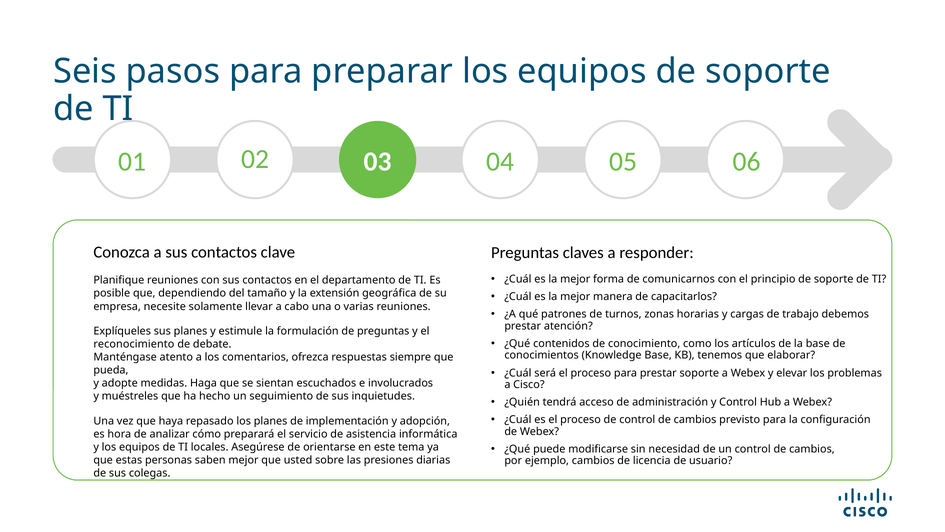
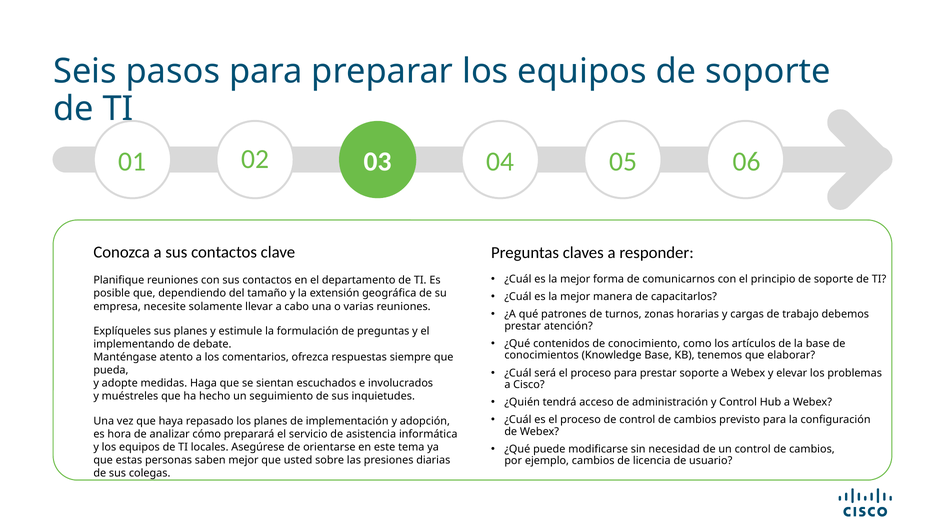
reconocimiento: reconocimiento -> implementando
